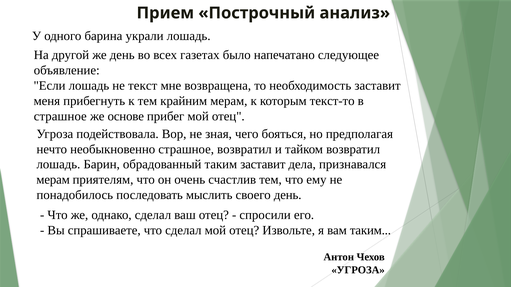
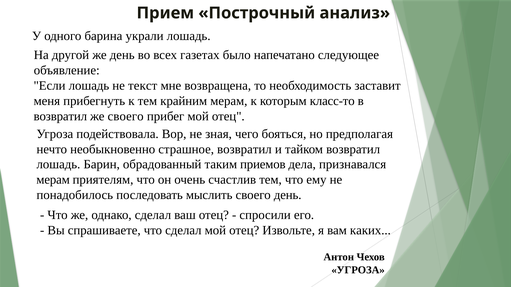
текст-то: текст-то -> класс-то
страшное at (60, 116): страшное -> возвратил
же основе: основе -> своего
таким заставит: заставит -> приемов
вам таким: таким -> каких
